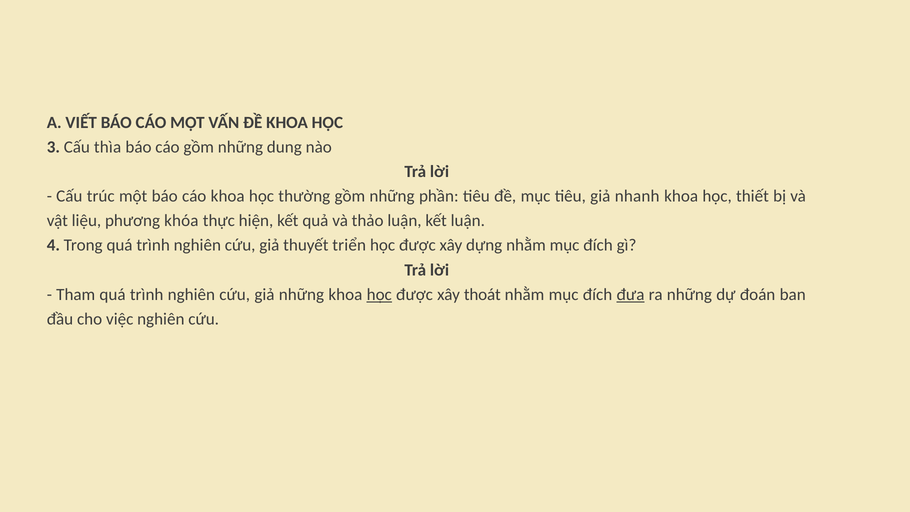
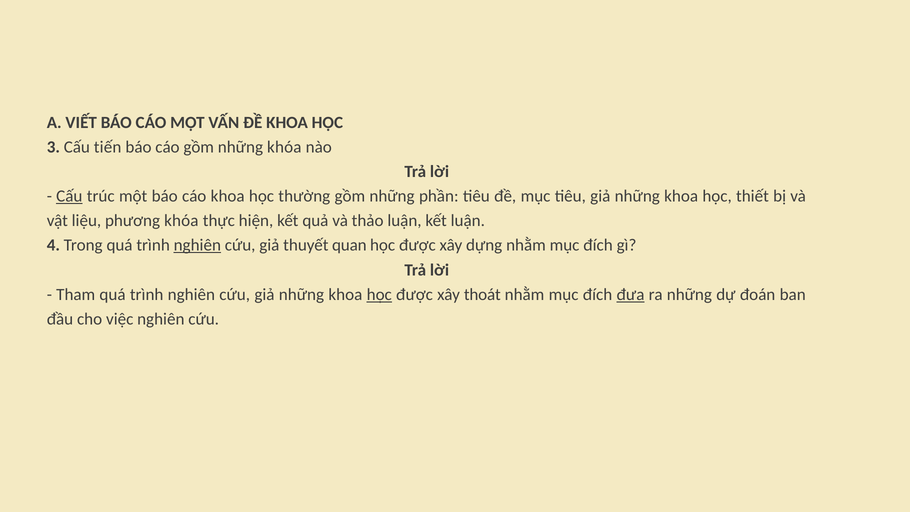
thìa: thìa -> tiến
những dung: dung -> khóa
Cấu at (69, 196) underline: none -> present
tiêu giả nhanh: nhanh -> những
nghiên at (197, 245) underline: none -> present
triển: triển -> quan
